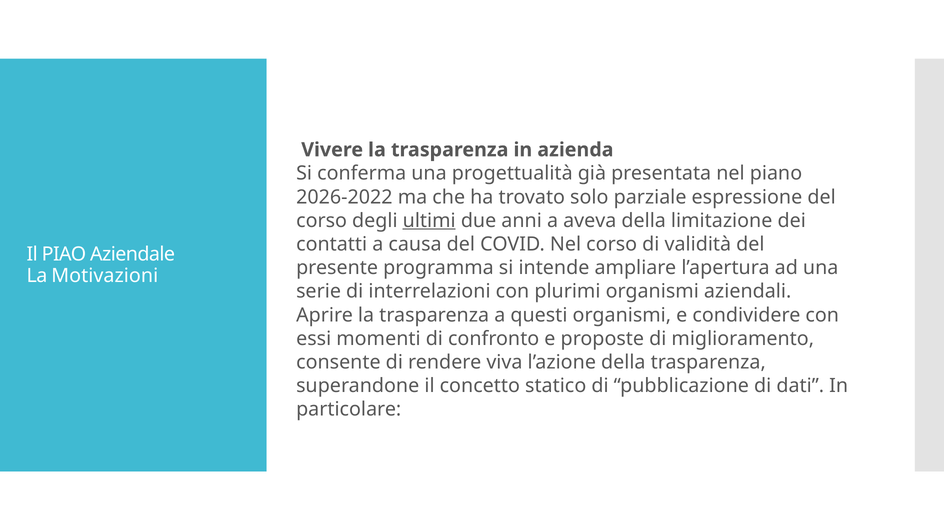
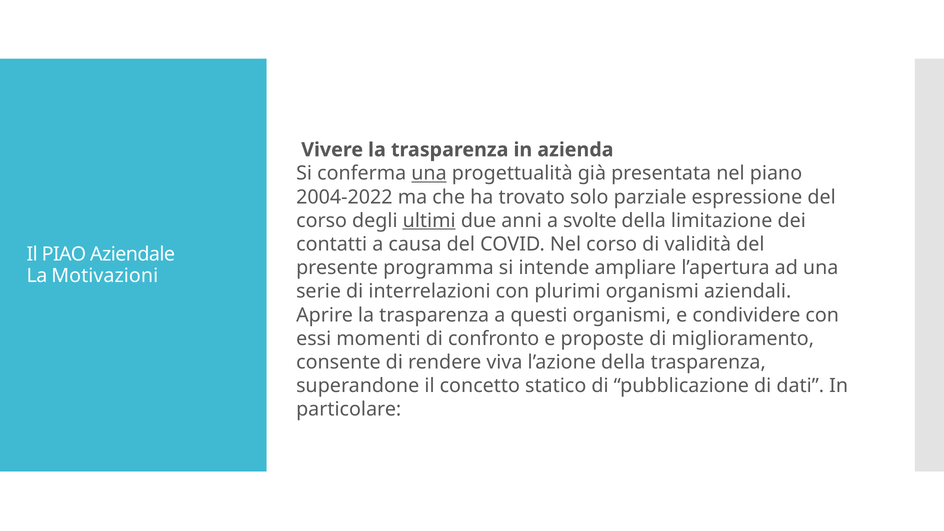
una at (429, 173) underline: none -> present
2026-2022: 2026-2022 -> 2004-2022
aveva: aveva -> svolte
